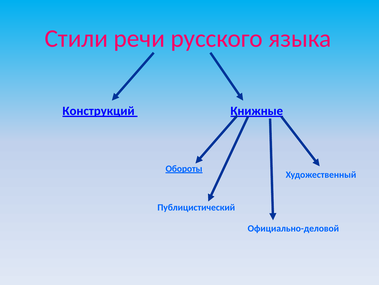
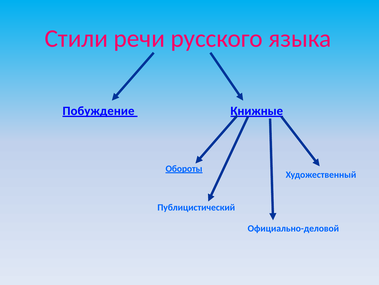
Конструкций: Конструкций -> Побуждение
